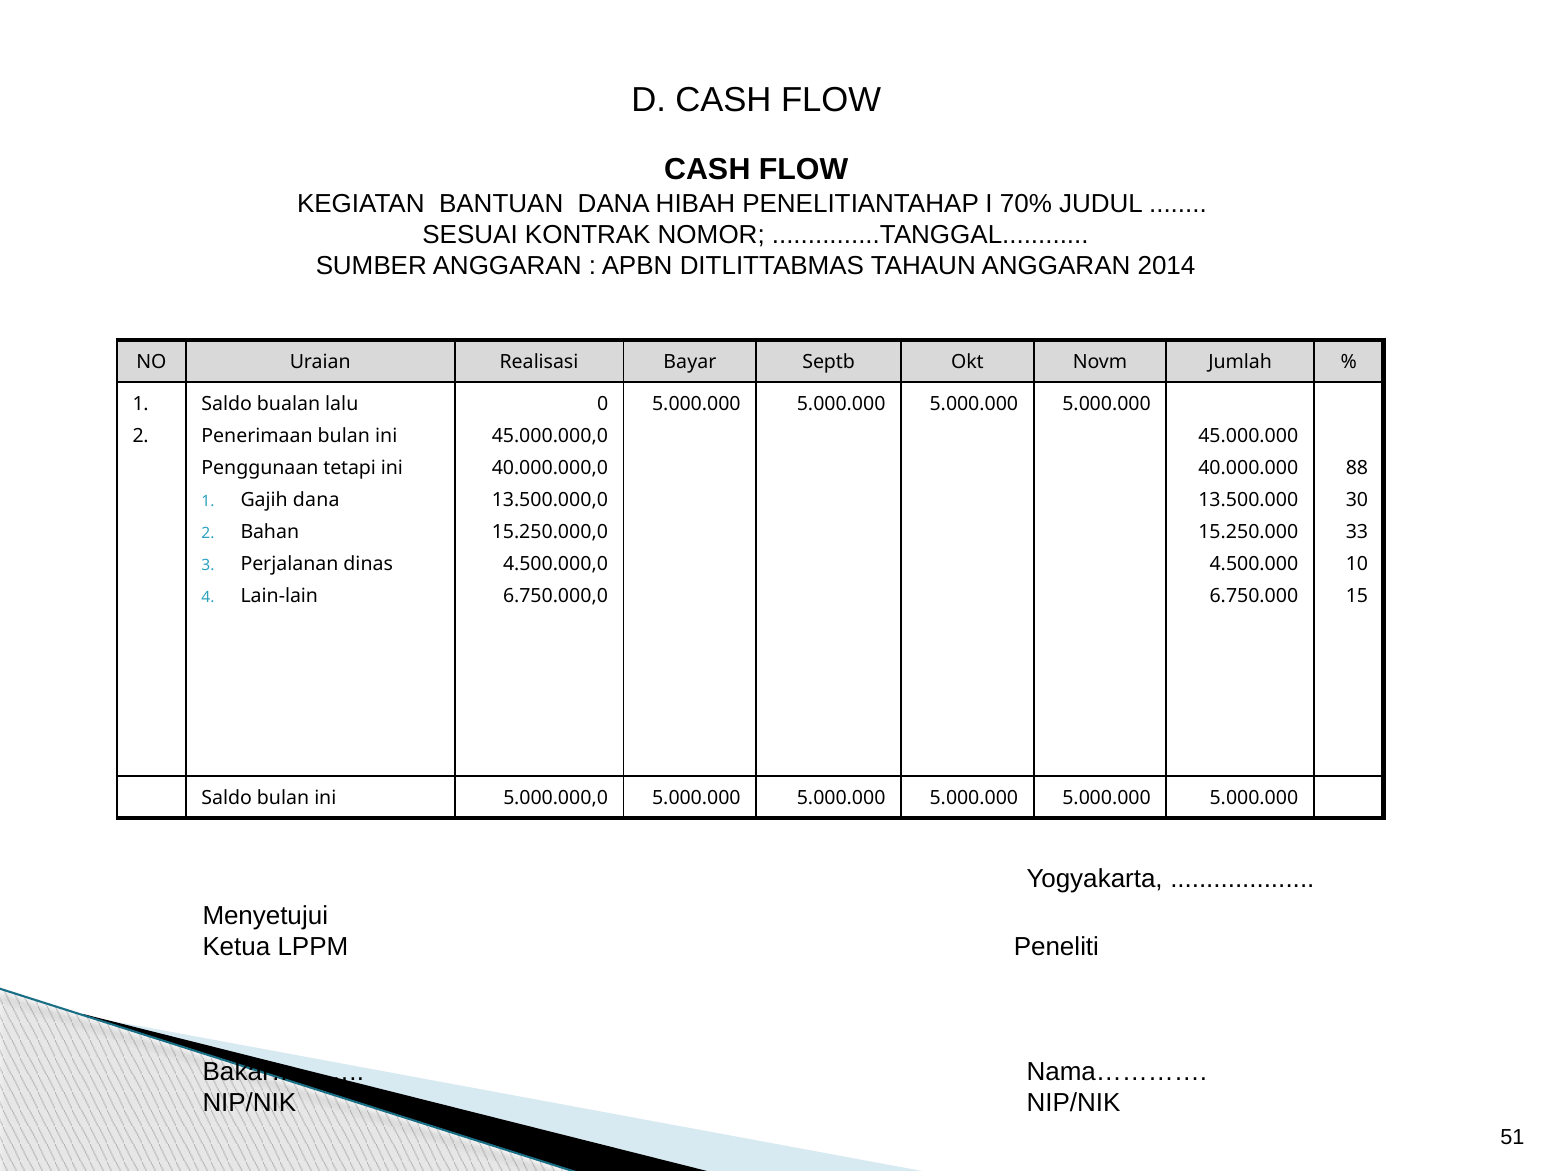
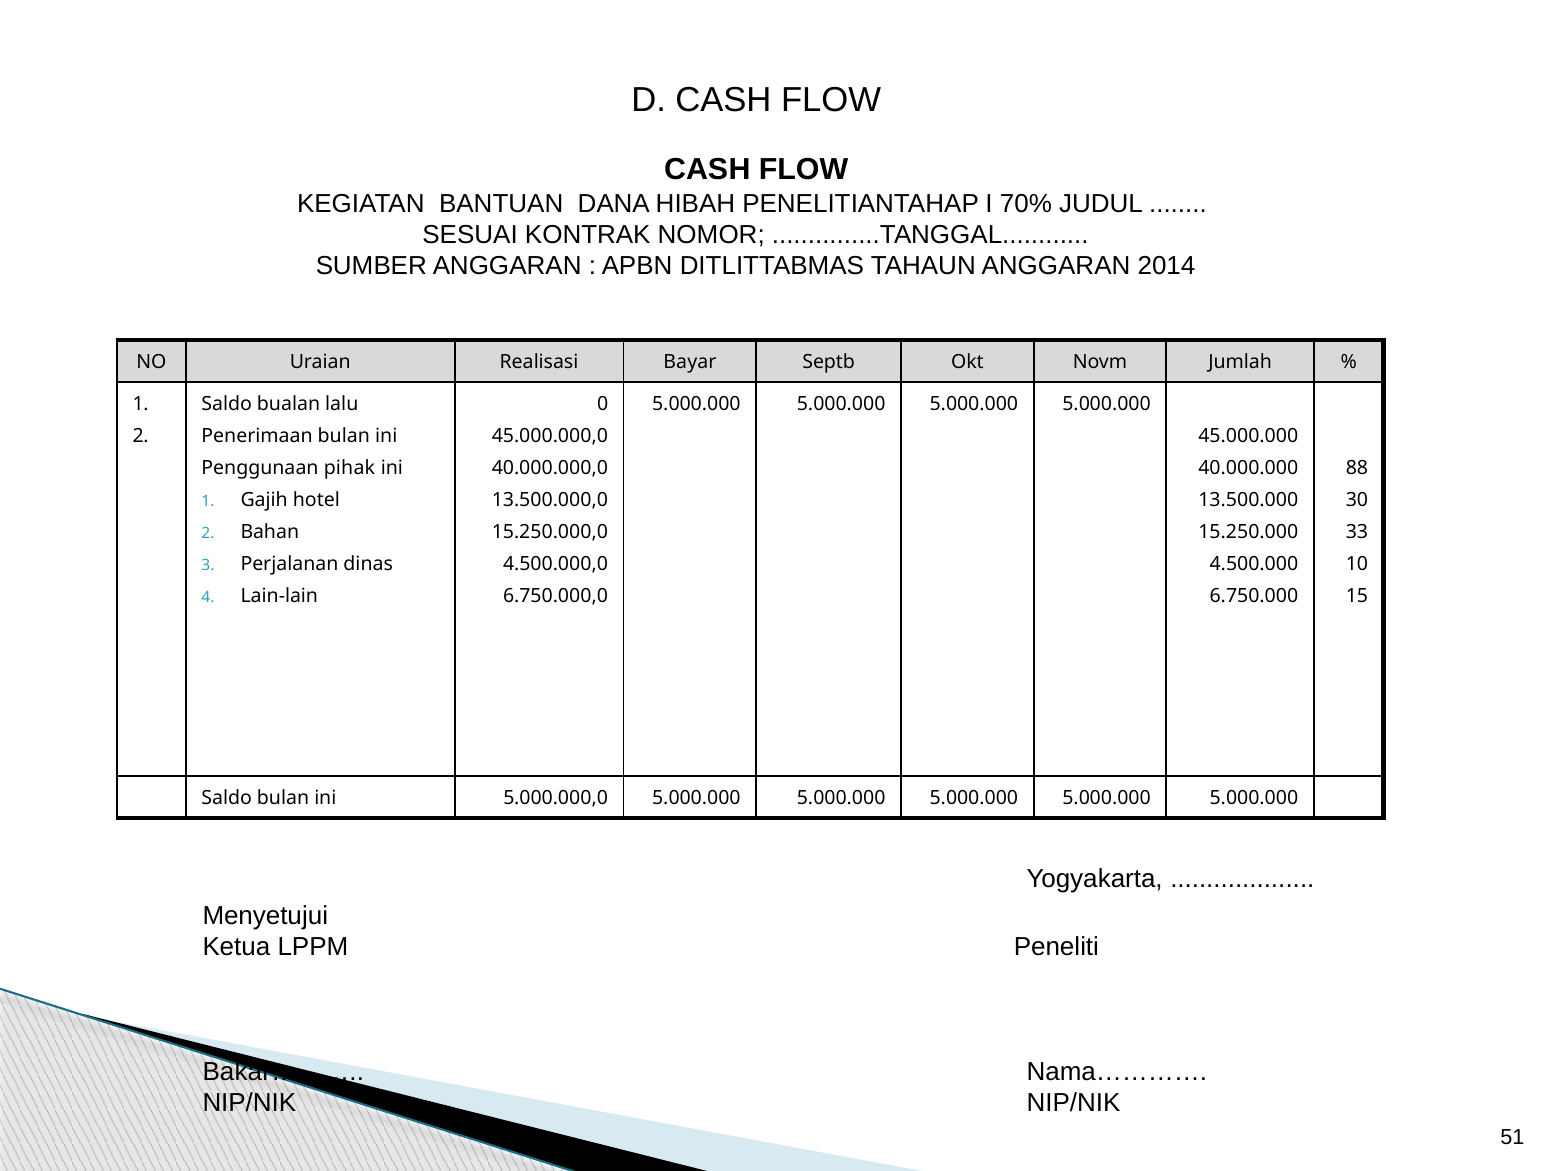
tetapi: tetapi -> pihak
Gajih dana: dana -> hotel
